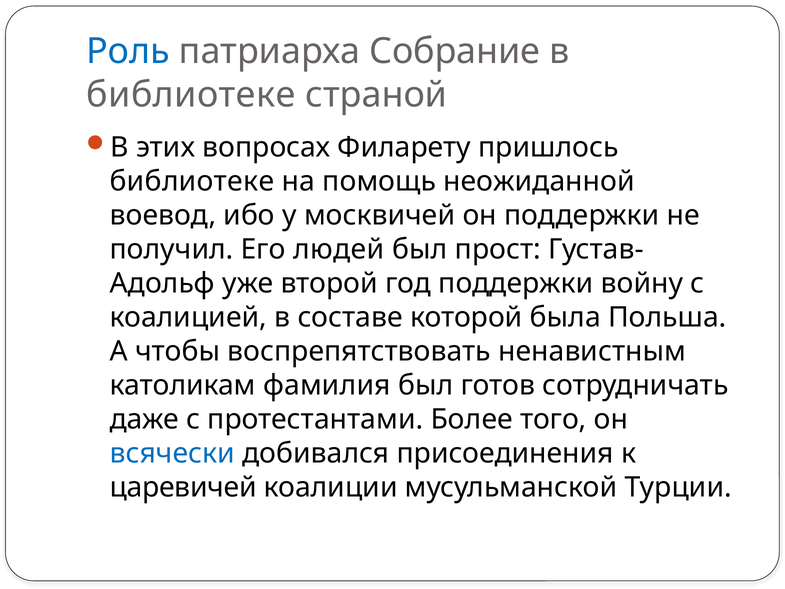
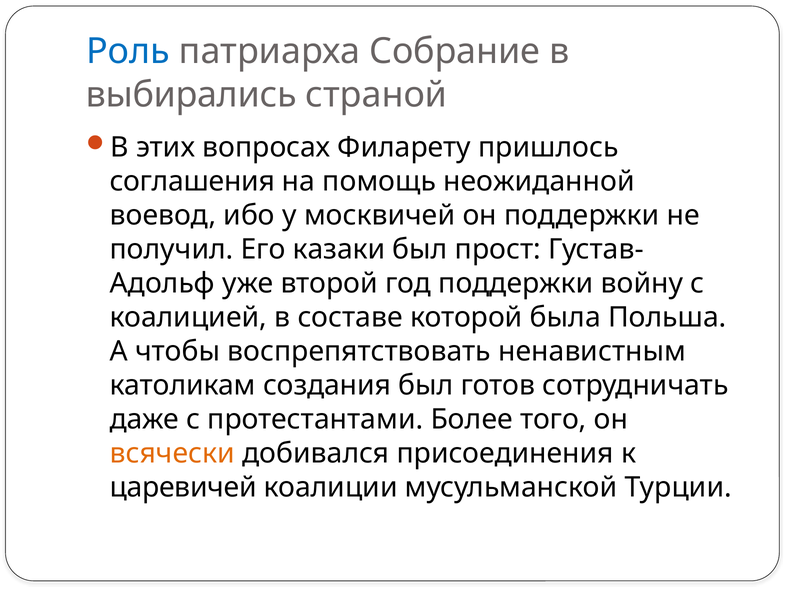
библиотеке at (191, 95): библиотеке -> выбирались
библиотеке at (192, 181): библиотеке -> соглашения
людей: людей -> казаки
фамилия: фамилия -> создания
всячески colour: blue -> orange
